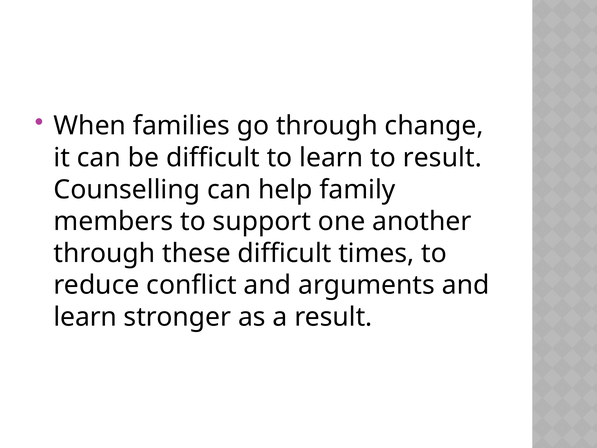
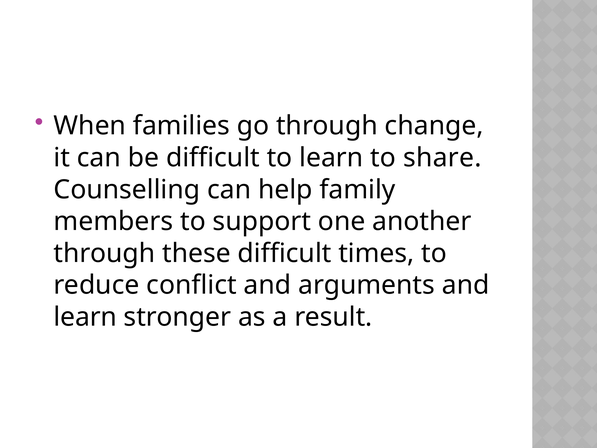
to result: result -> share
